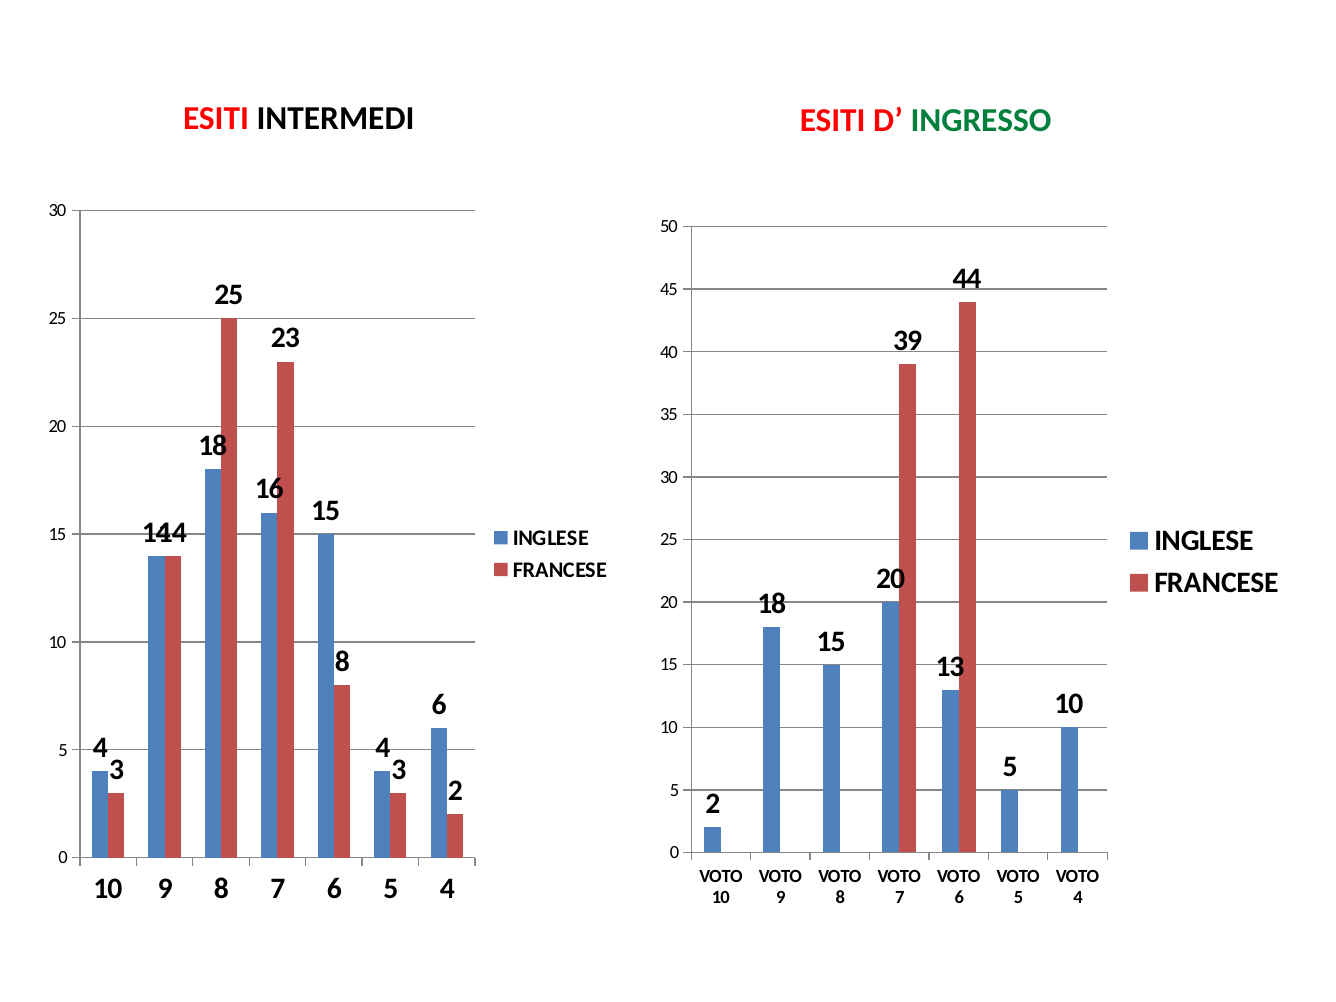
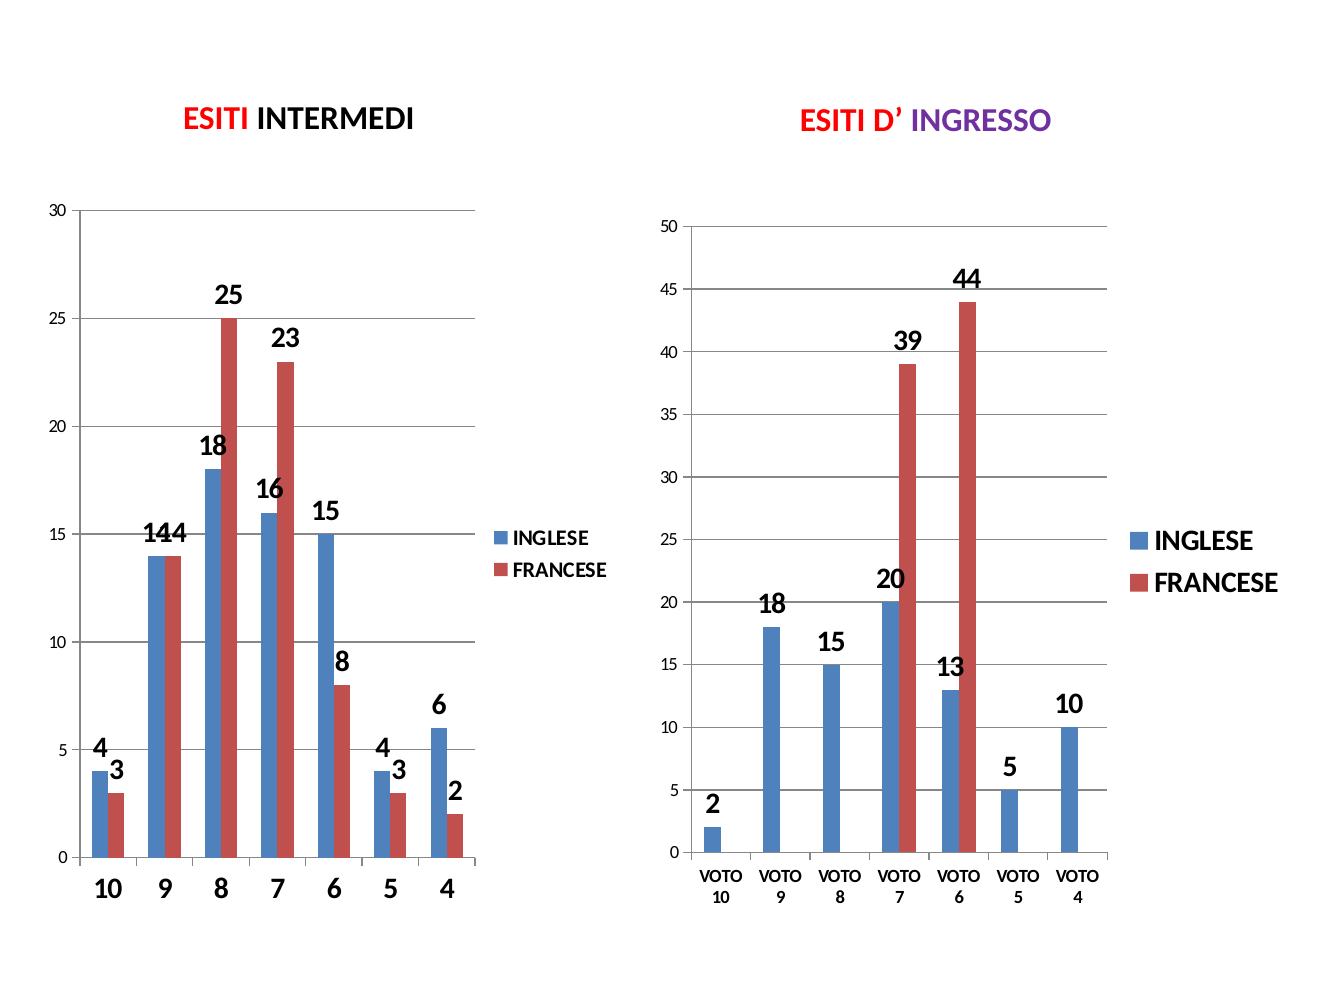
INGRESSO colour: green -> purple
